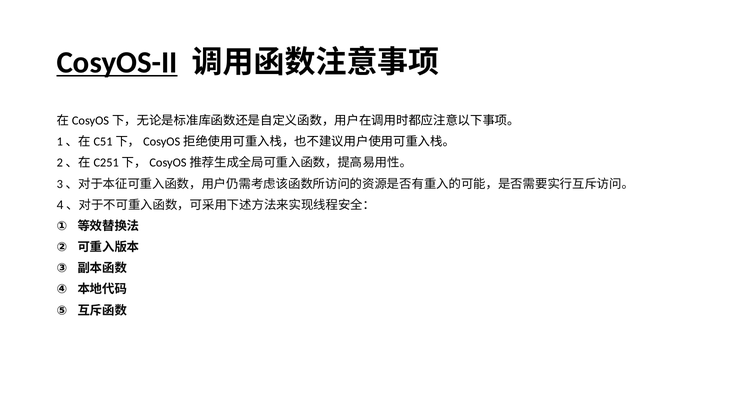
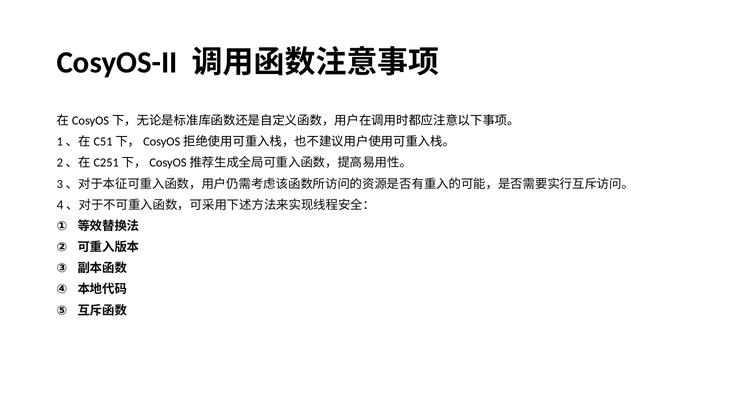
CosyOS-II underline: present -> none
